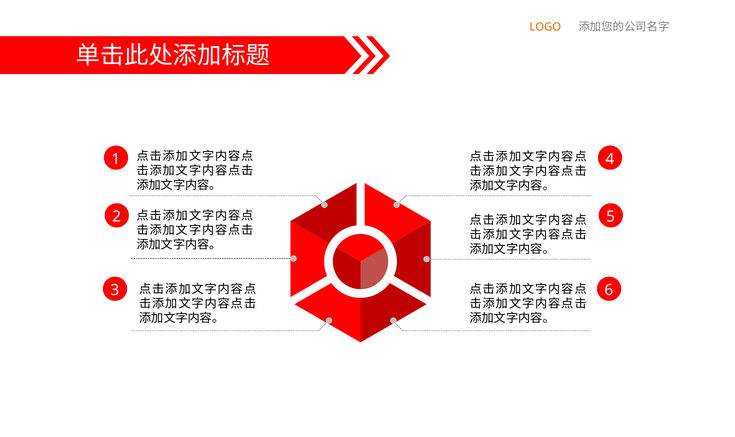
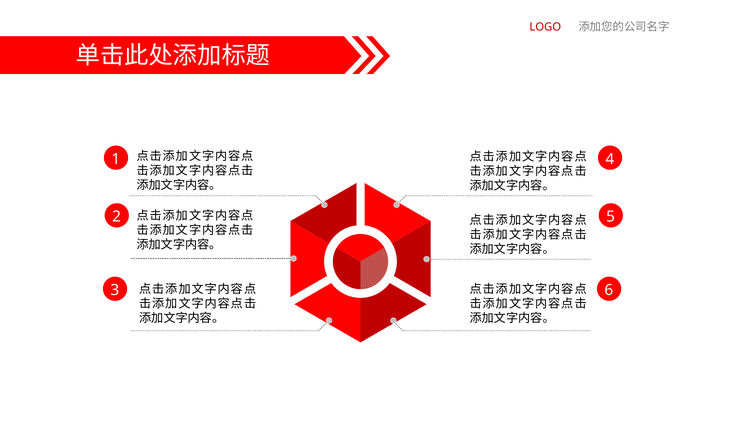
LOGO colour: orange -> red
